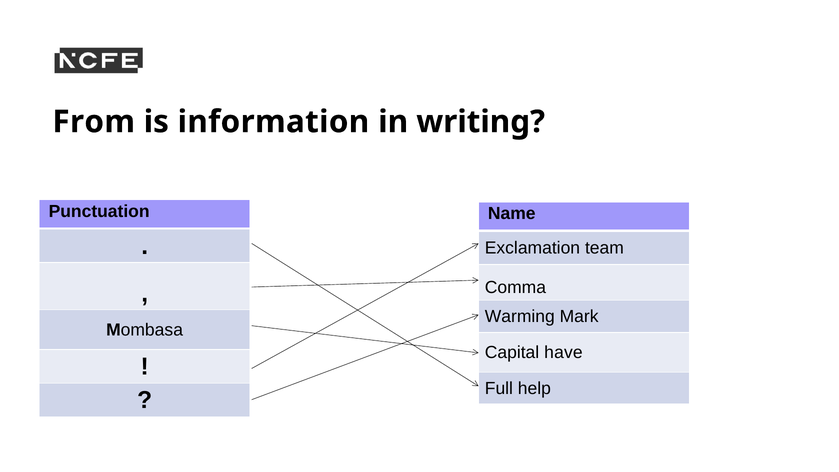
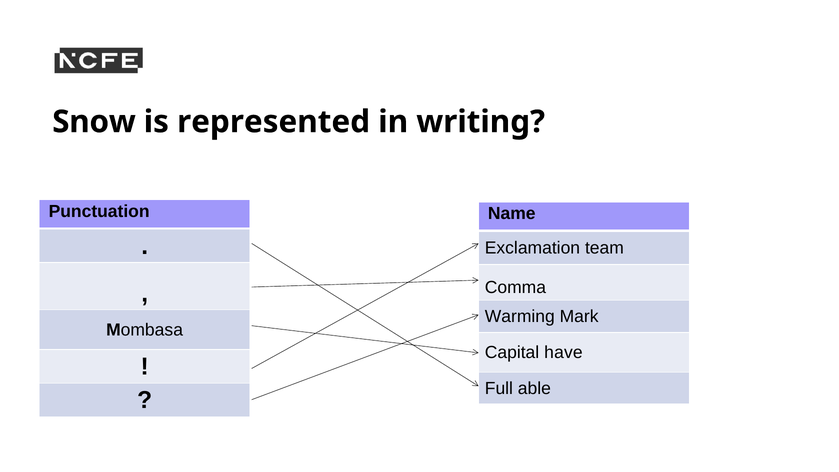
From: From -> Snow
information: information -> represented
help: help -> able
